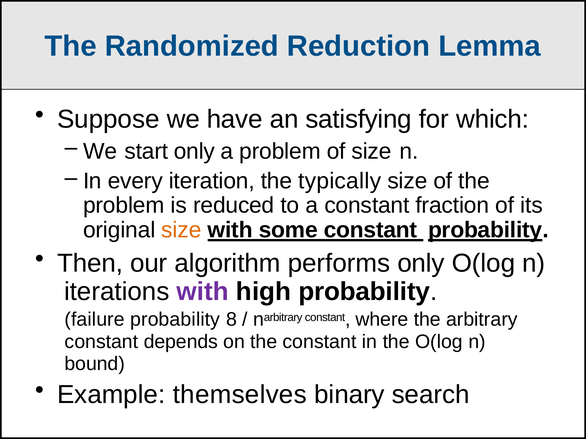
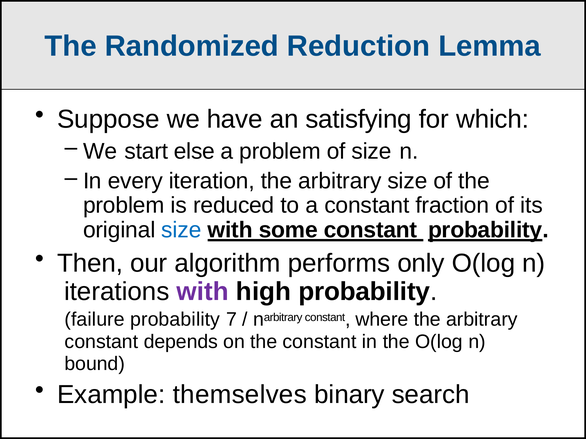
start only: only -> else
iteration the typically: typically -> arbitrary
size at (181, 230) colour: orange -> blue
8: 8 -> 7
